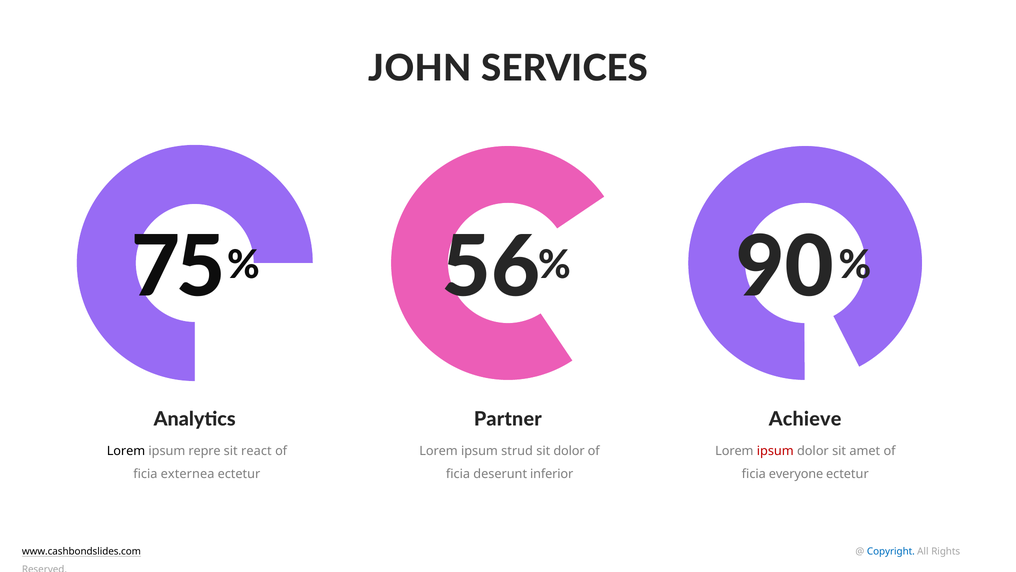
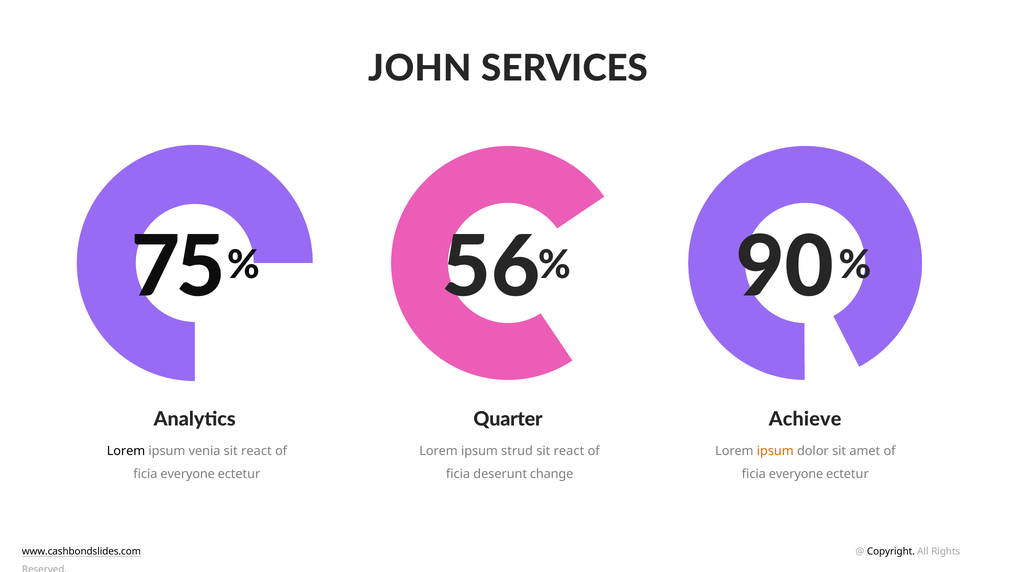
Partner: Partner -> Quarter
repre: repre -> venia
dolor at (569, 451): dolor -> react
ipsum at (775, 451) colour: red -> orange
externea at (188, 473): externea -> everyone
inferior: inferior -> change
Copyright colour: blue -> black
